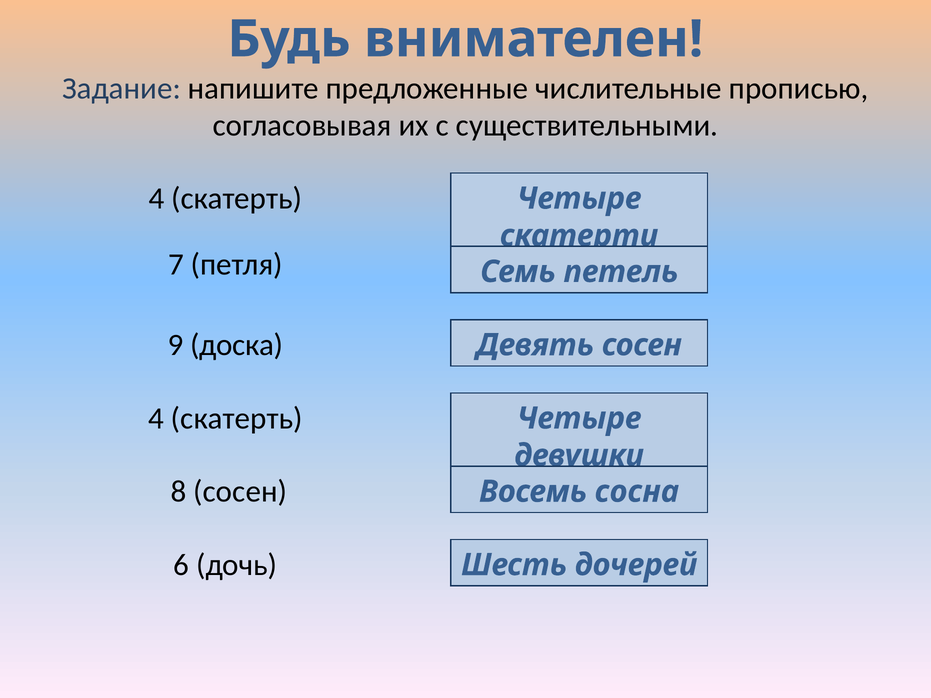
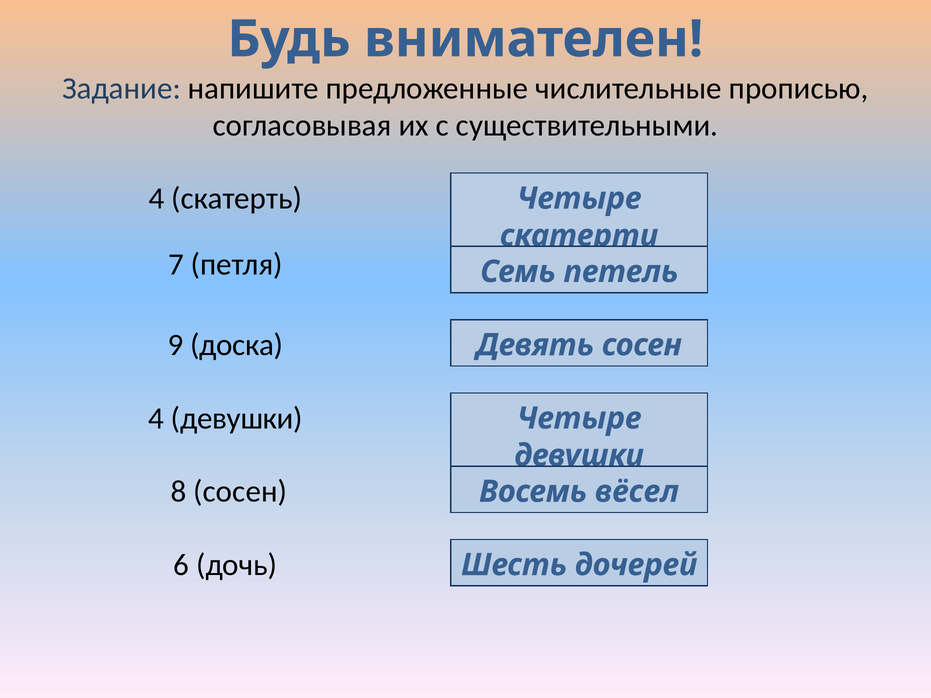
скатерть at (237, 418): скатерть -> девушки
сосна: сосна -> вёсел
